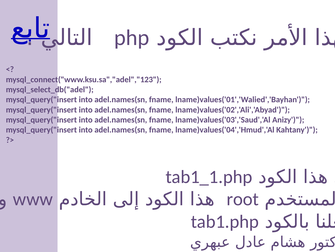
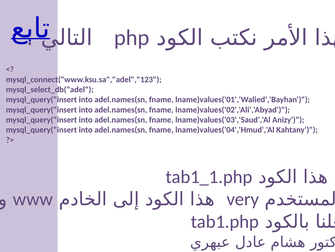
root: root -> very
